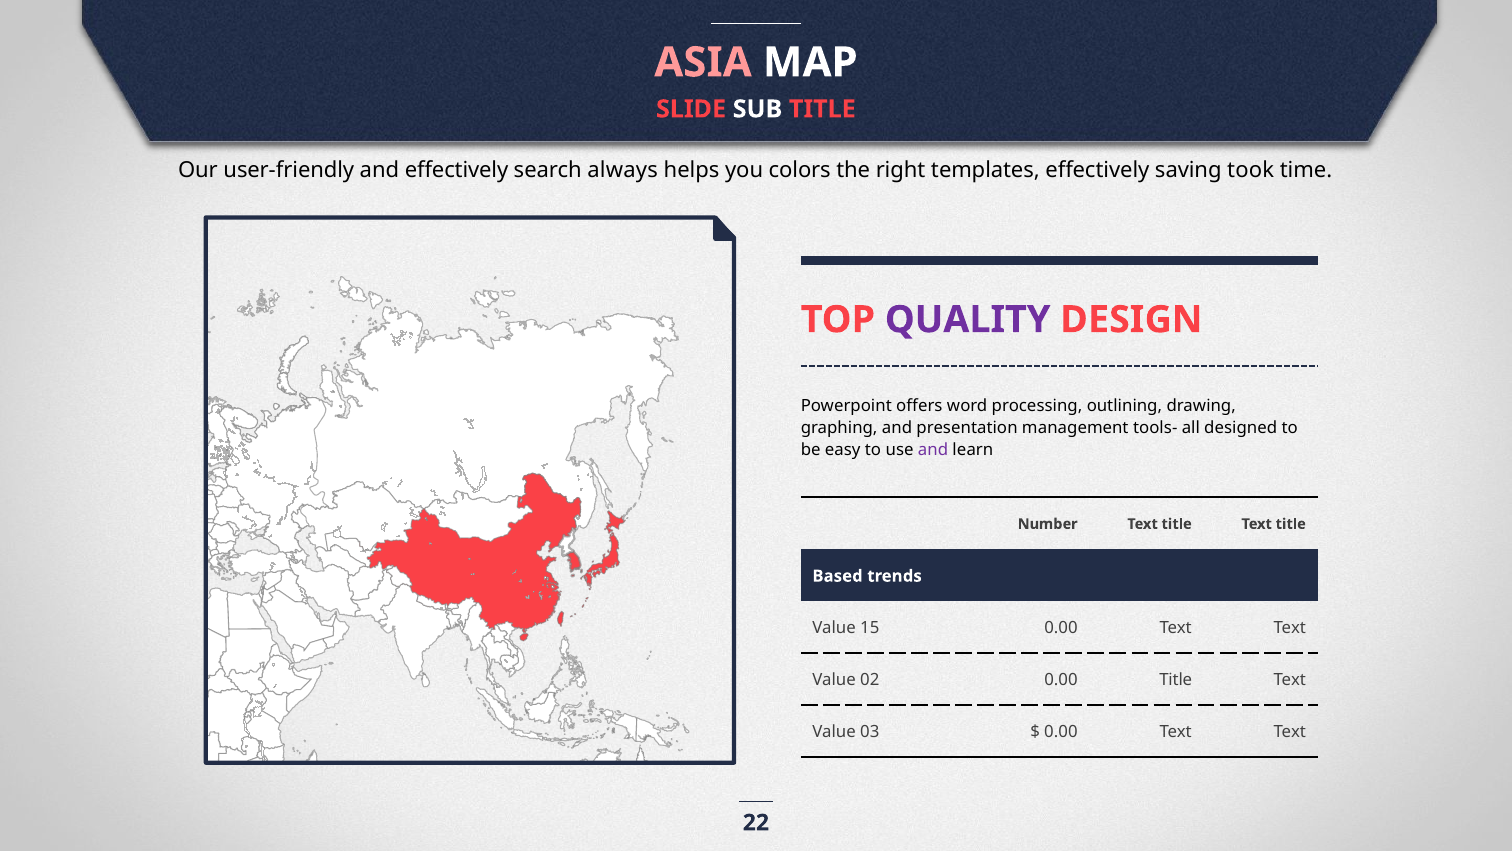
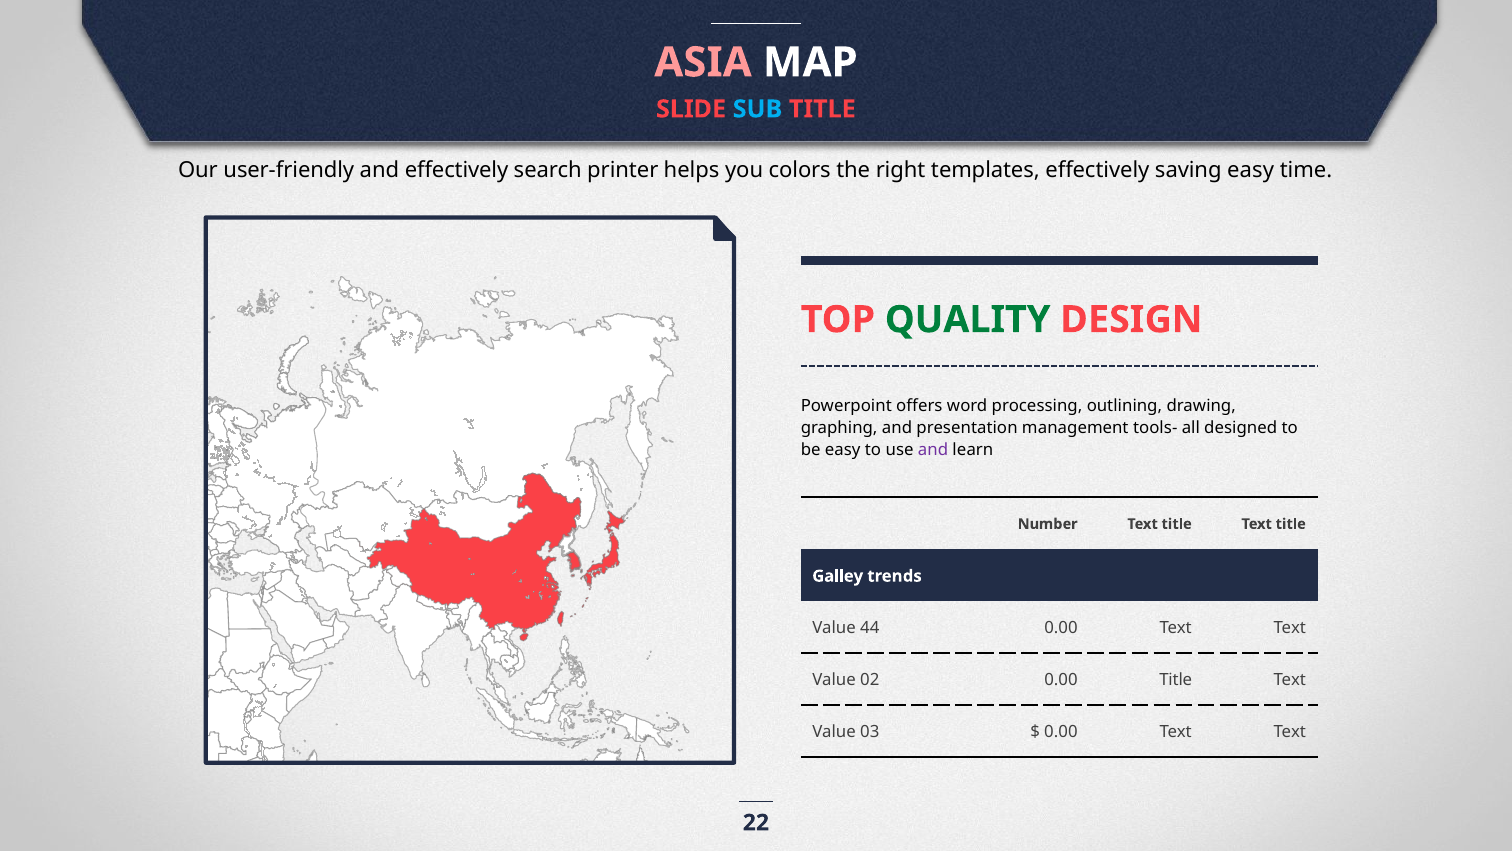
SUB colour: white -> light blue
always: always -> printer
saving took: took -> easy
QUALITY colour: purple -> green
Based: Based -> Galley
15: 15 -> 44
